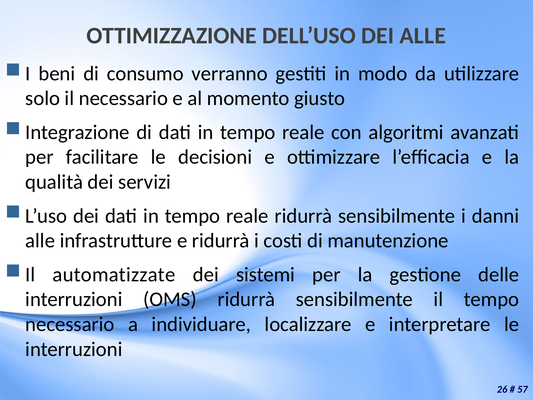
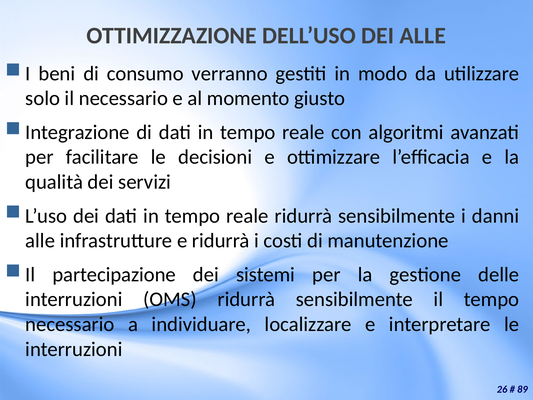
automatizzate: automatizzate -> partecipazione
57: 57 -> 89
